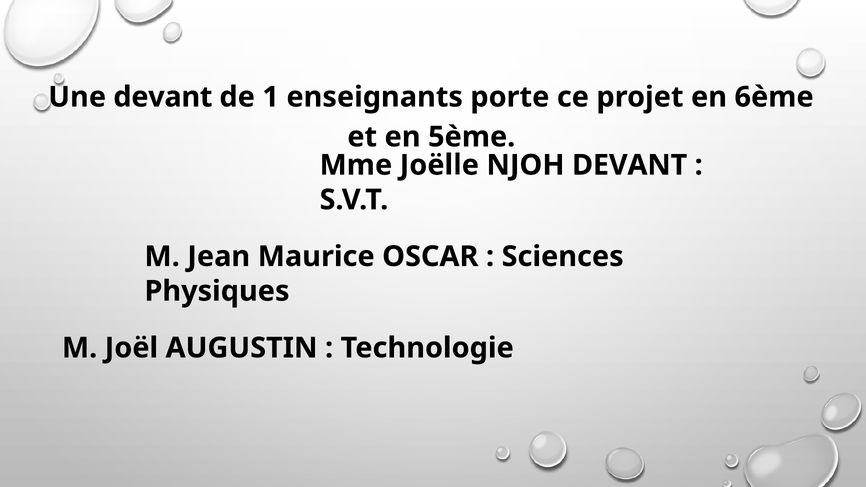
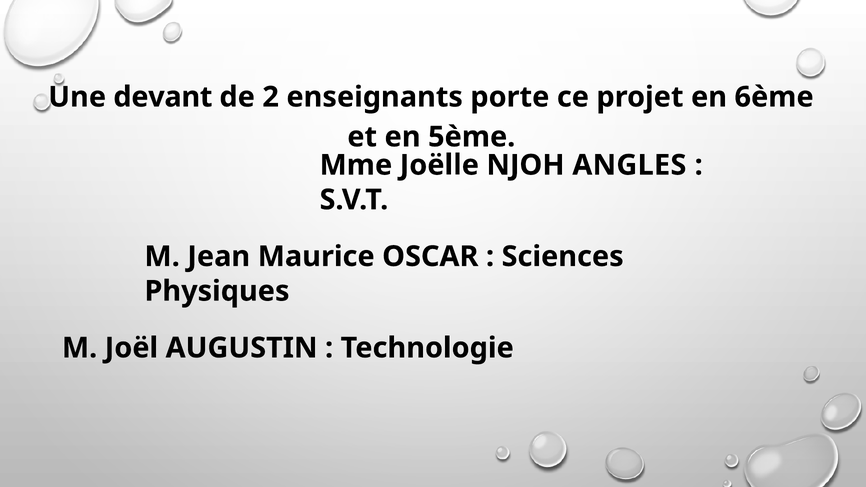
1: 1 -> 2
NJOH DEVANT: DEVANT -> ANGLES
